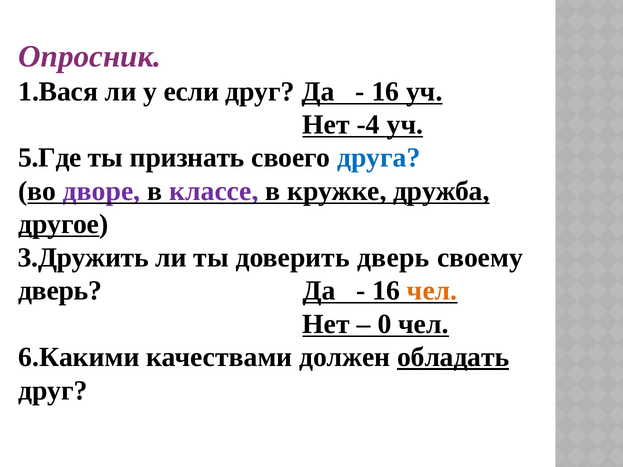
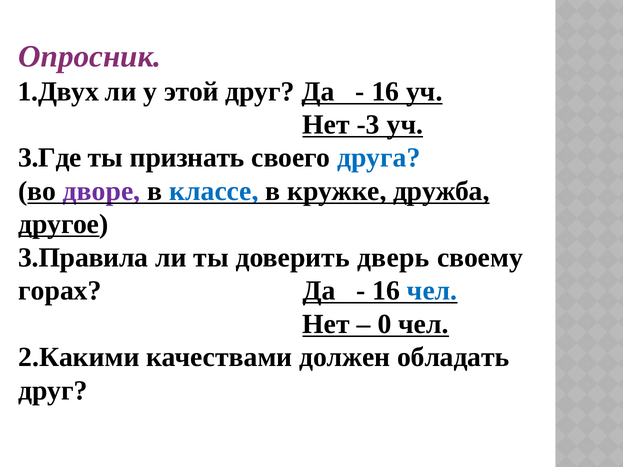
1.Вася: 1.Вася -> 1.Двух
если: если -> этой
-4: -4 -> -3
5.Где: 5.Где -> 3.Где
классе colour: purple -> blue
3.Дружить: 3.Дружить -> 3.Правила
дверь at (60, 291): дверь -> горах
чел at (432, 291) colour: orange -> blue
6.Какими: 6.Какими -> 2.Какими
обладать underline: present -> none
